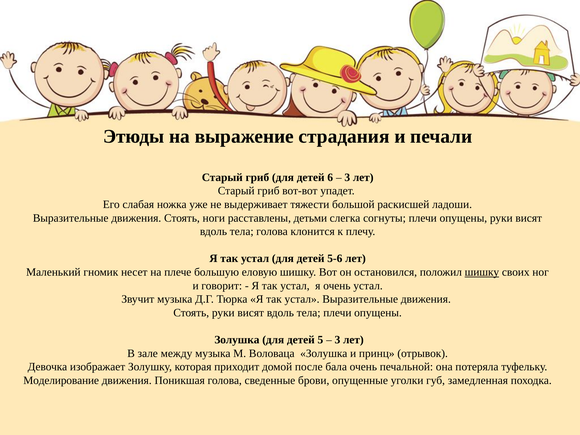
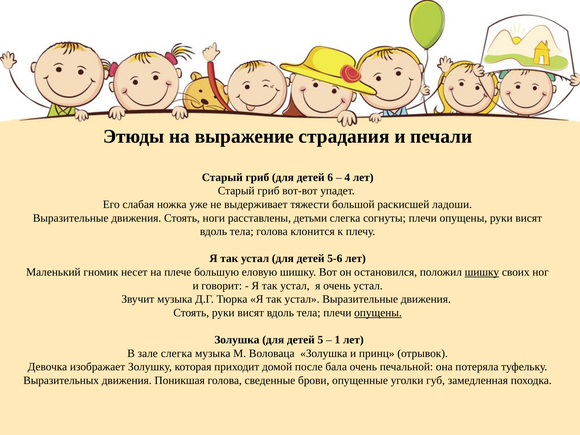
3 at (347, 177): 3 -> 4
опущены at (378, 313) underline: none -> present
3 at (337, 340): 3 -> 1
зале между: между -> слегка
Моделирование: Моделирование -> Выразительных
